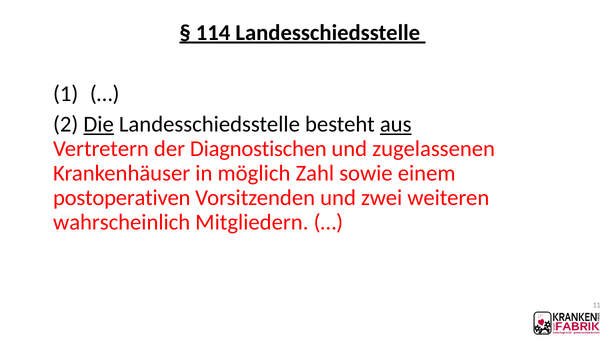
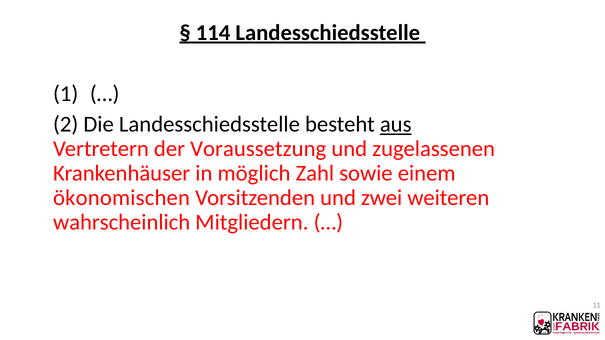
Die underline: present -> none
Diagnostischen: Diagnostischen -> Voraussetzung
postoperativen: postoperativen -> ökonomischen
